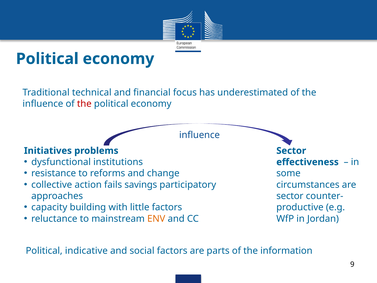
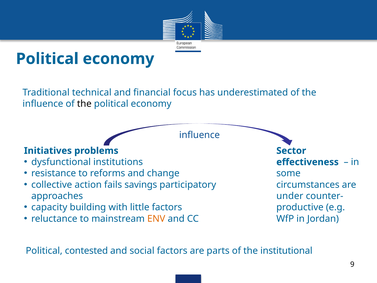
the at (84, 104) colour: red -> black
sector at (290, 196): sector -> under
indicative: indicative -> contested
information: information -> institutional
